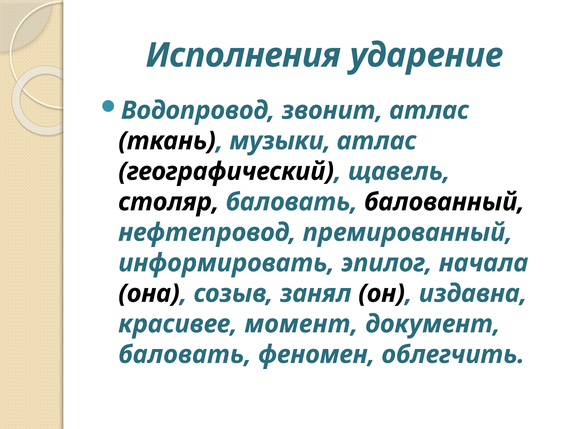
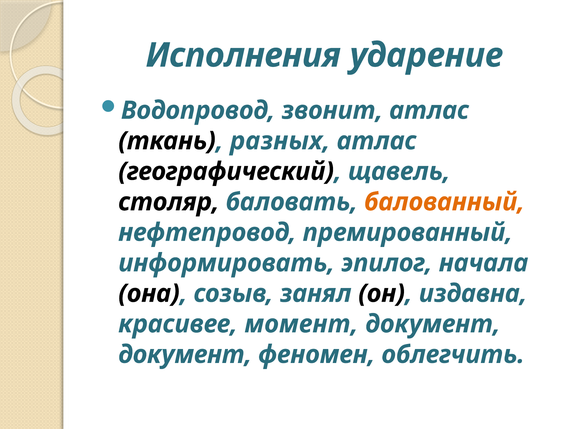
музыки: музыки -> разных
балованный colour: black -> orange
баловать at (185, 355): баловать -> документ
